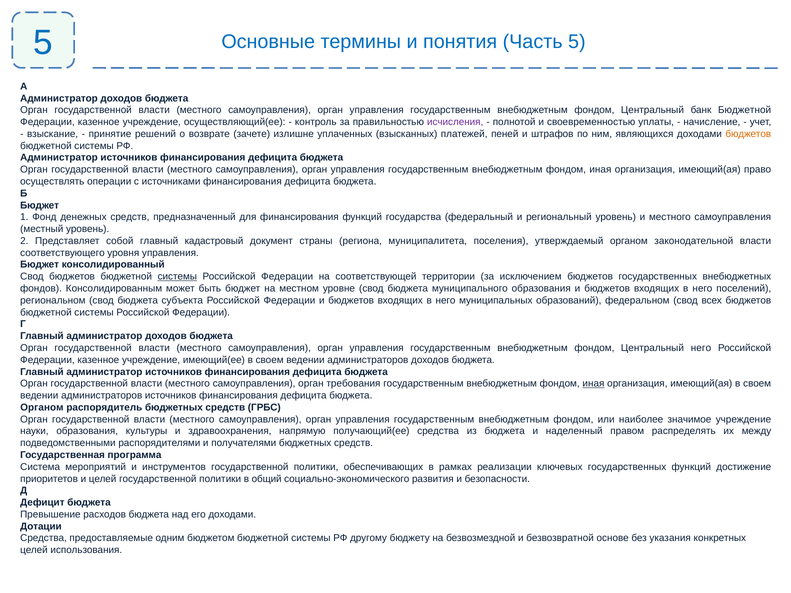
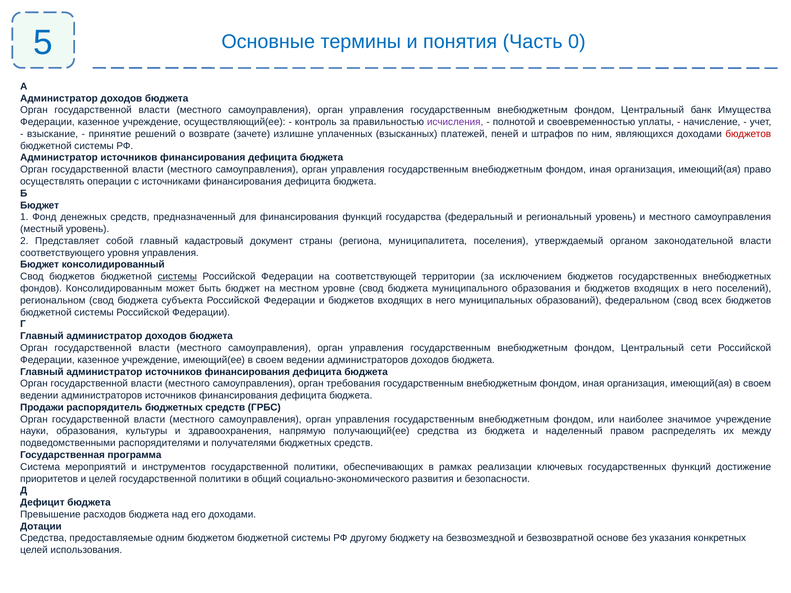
Часть 5: 5 -> 0
банк Бюджетной: Бюджетной -> Имущества
бюджетов at (748, 134) colour: orange -> red
Центральный него: него -> сети
иная at (593, 384) underline: present -> none
Органом at (42, 408): Органом -> Продажи
